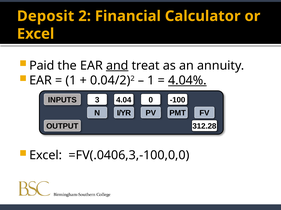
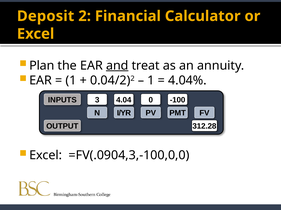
Paid: Paid -> Plan
4.04% underline: present -> none
=FV(.0406,3,-100,0,0: =FV(.0406,3,-100,0,0 -> =FV(.0904,3,-100,0,0
